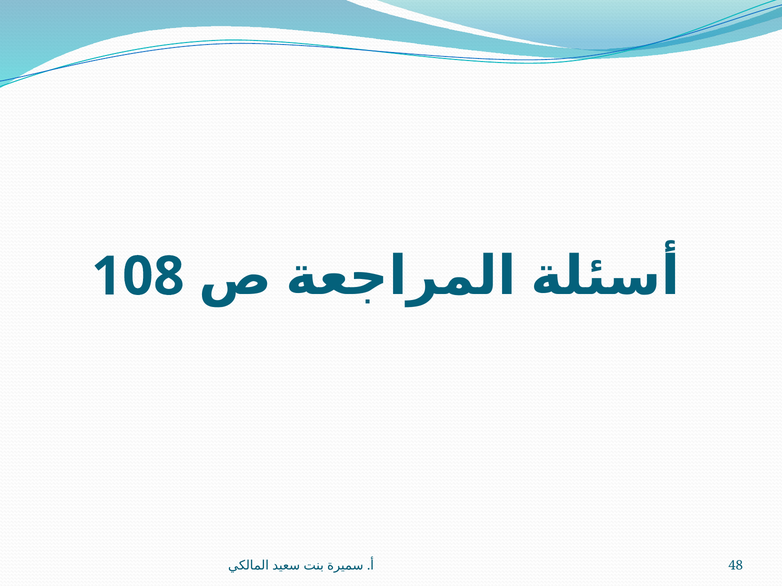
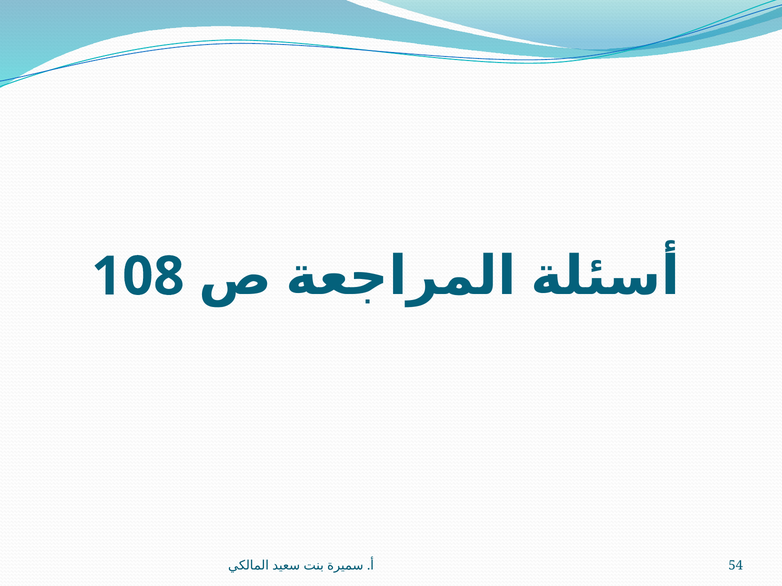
48: 48 -> 54
